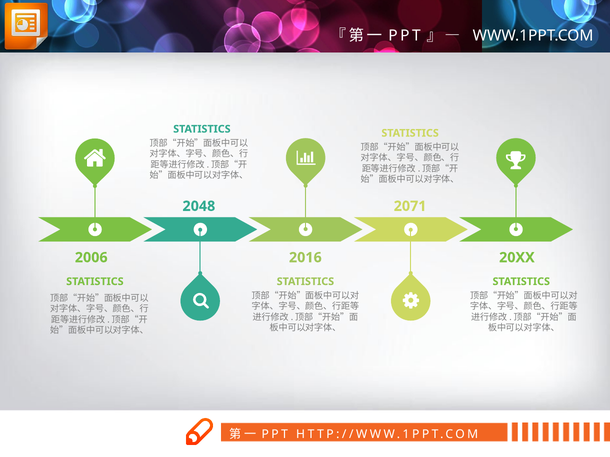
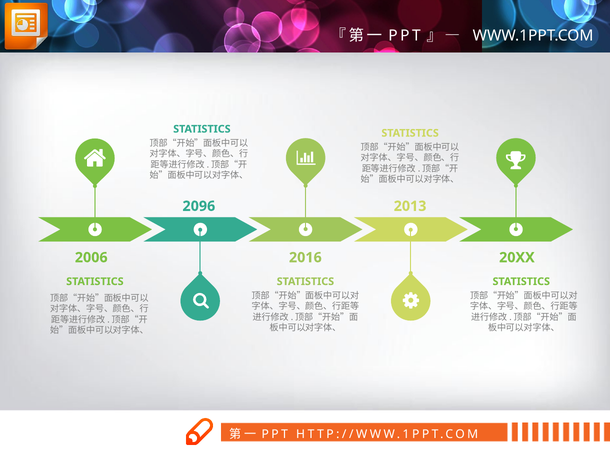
2048: 2048 -> 2096
2071: 2071 -> 2013
